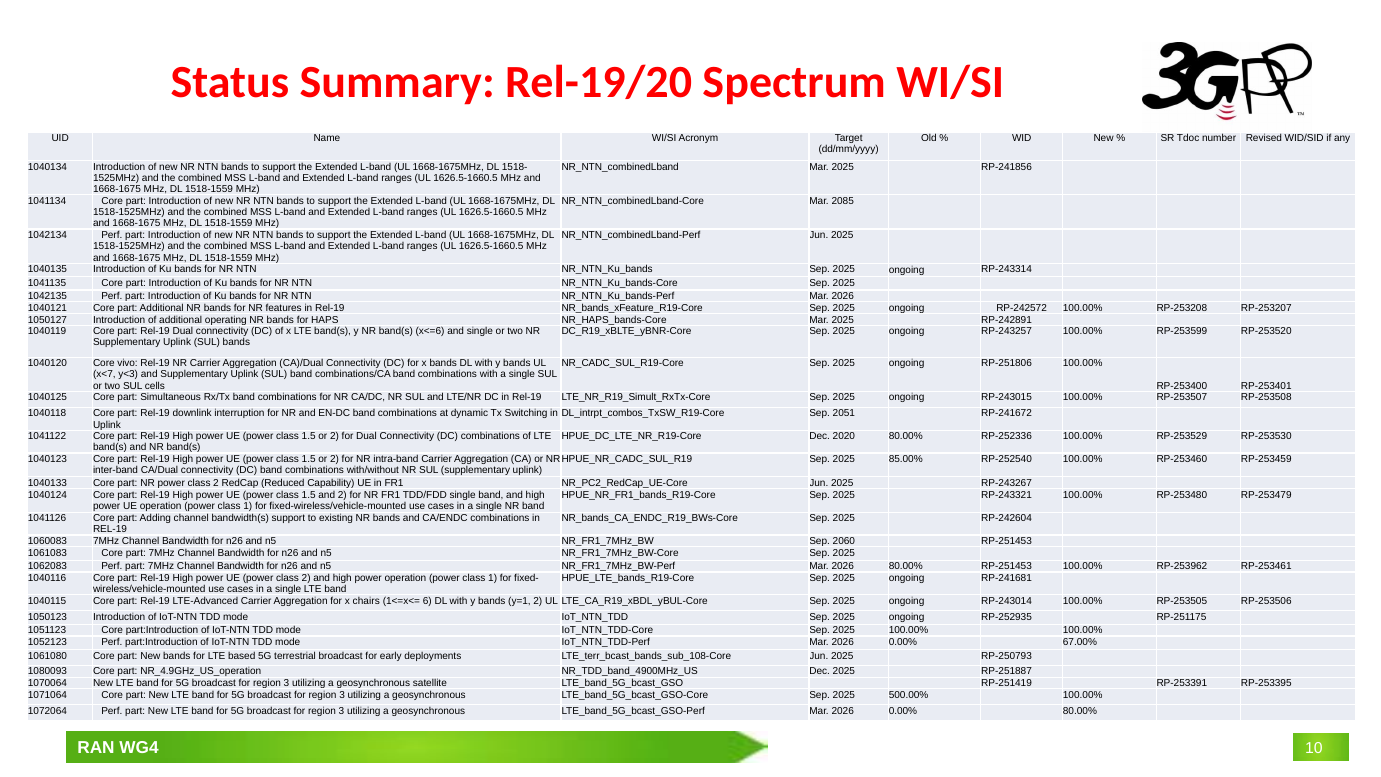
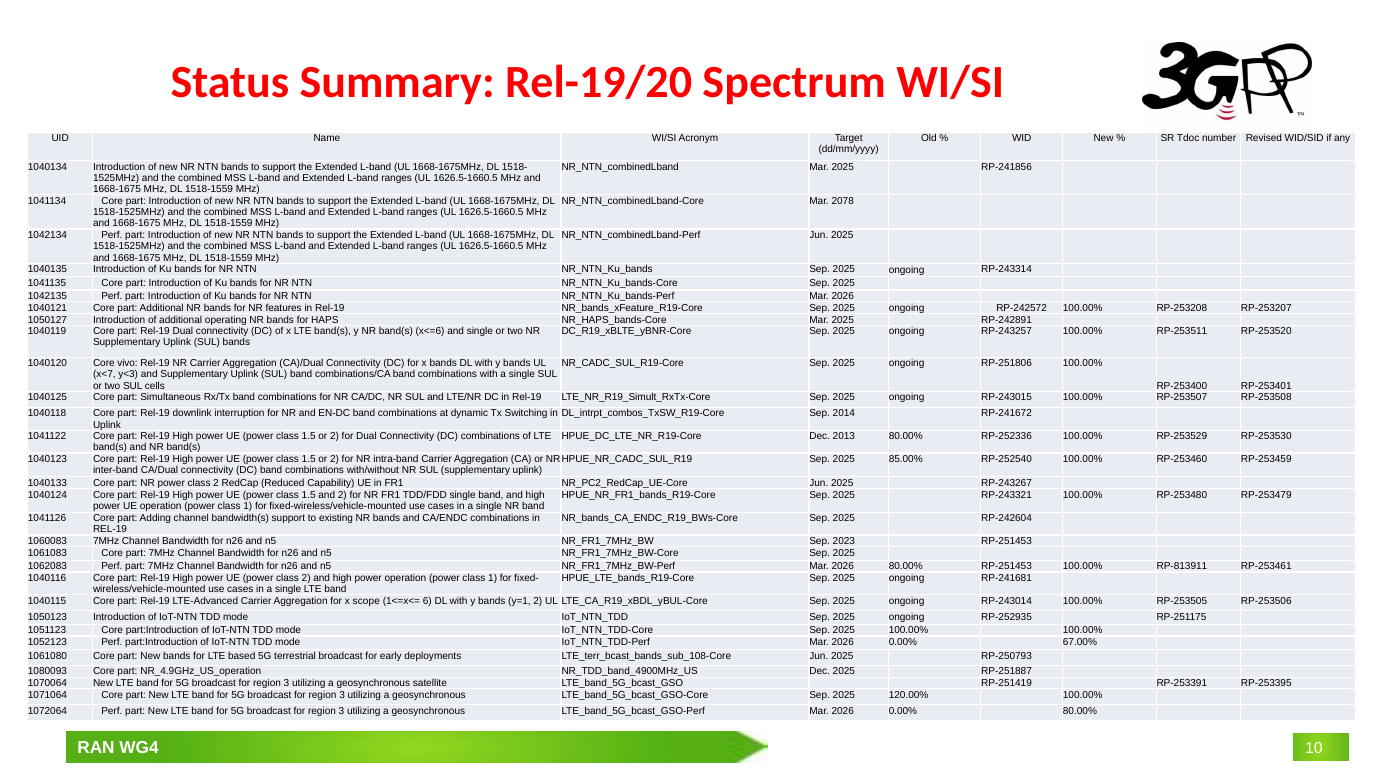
2085: 2085 -> 2078
RP-253599: RP-253599 -> RP-253511
2051: 2051 -> 2014
2020: 2020 -> 2013
2060: 2060 -> 2023
RP-253962: RP-253962 -> RP-813911
chairs: chairs -> scope
500.00%: 500.00% -> 120.00%
